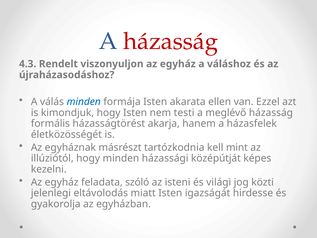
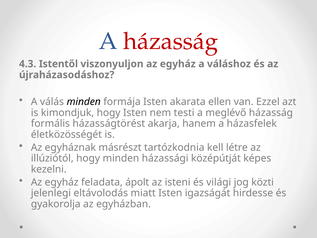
Rendelt: Rendelt -> Istentől
minden at (84, 102) colour: blue -> black
mint: mint -> létre
szóló: szóló -> ápolt
